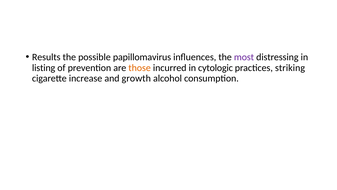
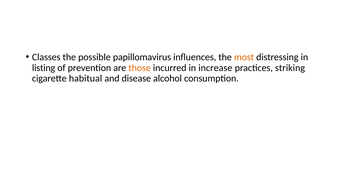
Results: Results -> Classes
most colour: purple -> orange
cytologic: cytologic -> increase
increase: increase -> habitual
growth: growth -> disease
